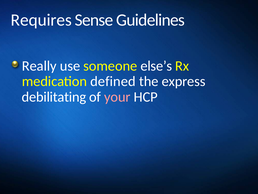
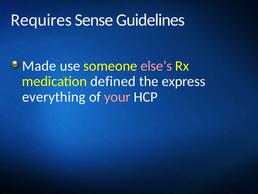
Really: Really -> Made
else’s colour: white -> pink
debilitating: debilitating -> everything
